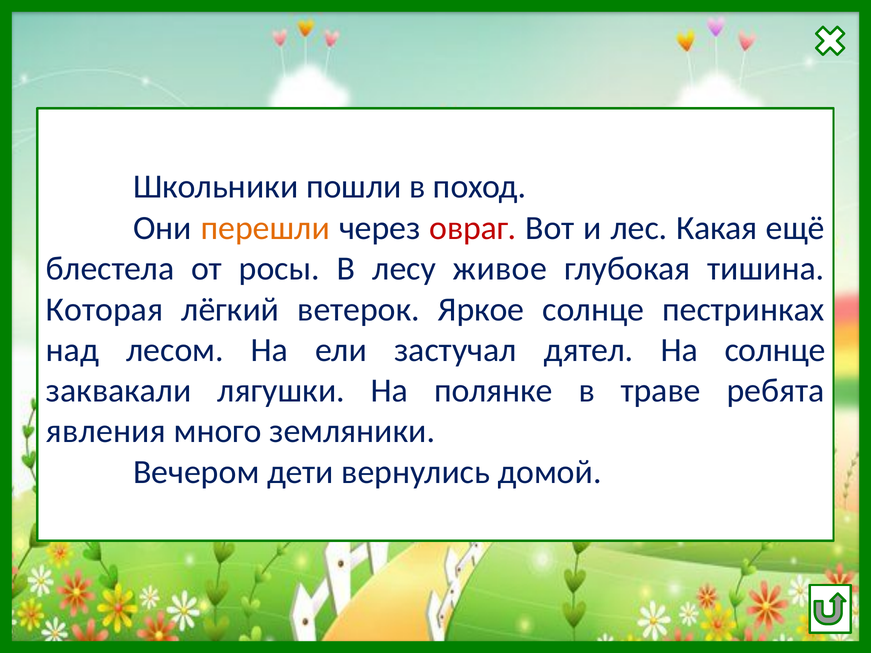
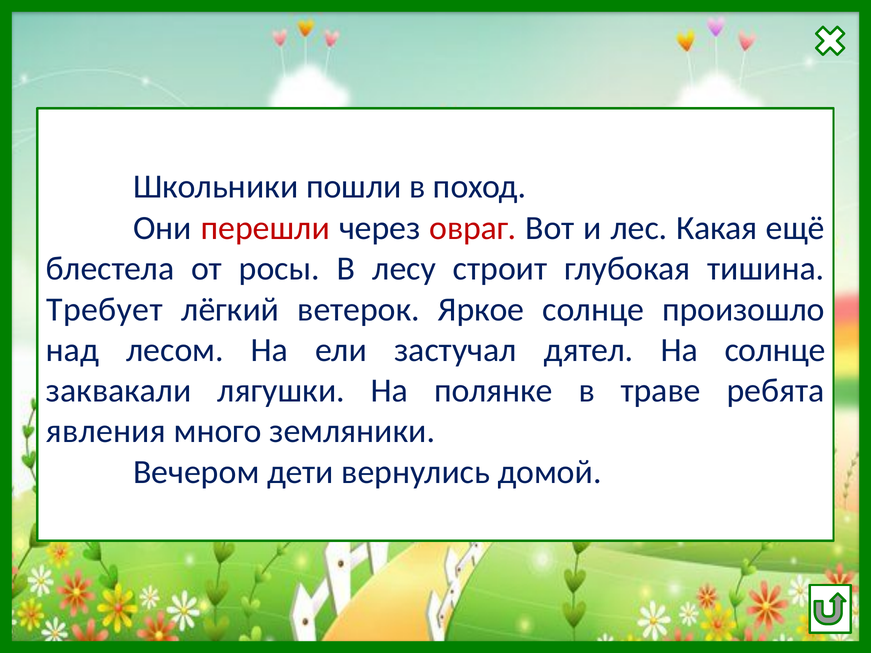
перешли colour: orange -> red
живое: живое -> строит
Которая: Которая -> Требует
пестринках: пестринках -> произошло
